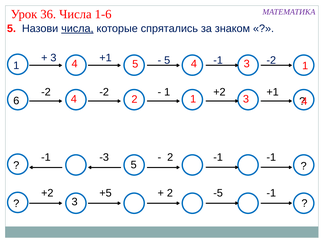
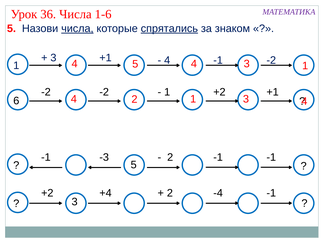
спрятались underline: none -> present
5 at (167, 60): 5 -> 4
+5: +5 -> +4
-5: -5 -> -4
